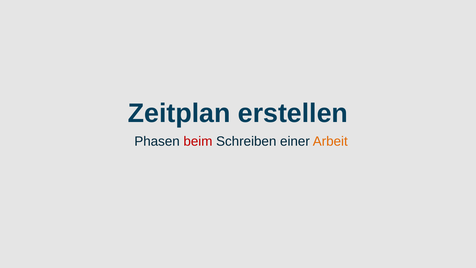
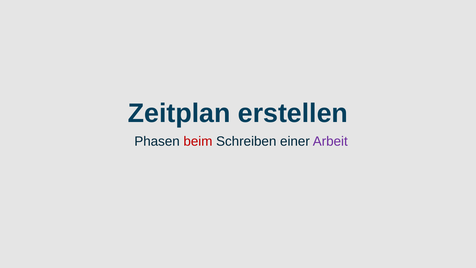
Arbeit colour: orange -> purple
